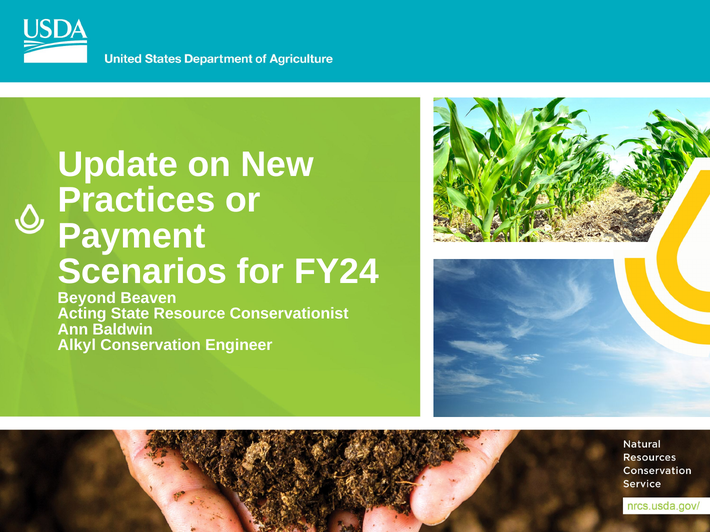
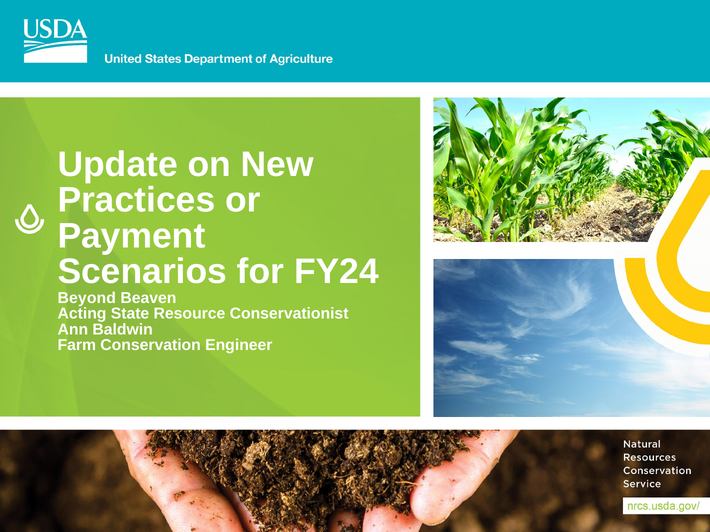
Alkyl: Alkyl -> Farm
